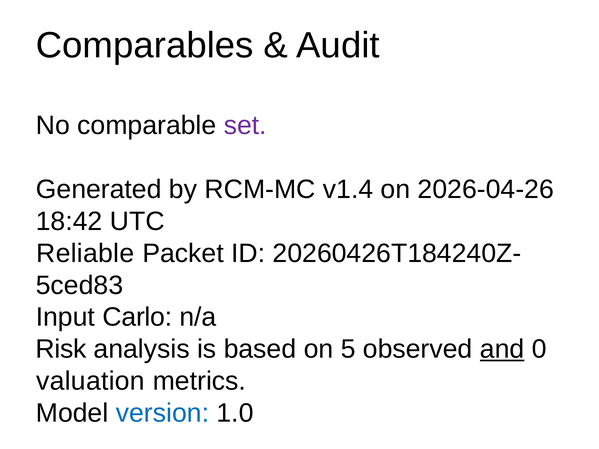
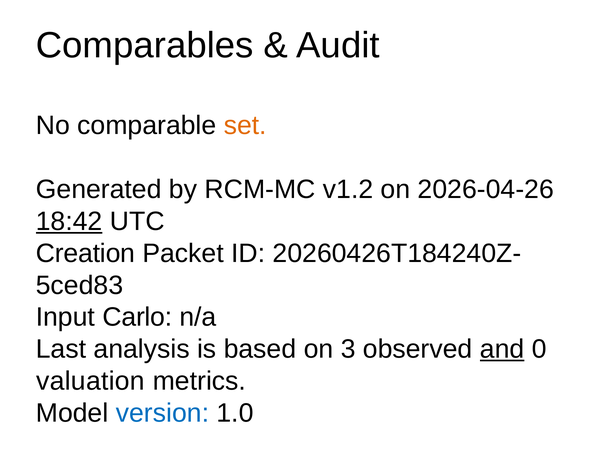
set colour: purple -> orange
v1.4: v1.4 -> v1.2
18:42 underline: none -> present
Reliable: Reliable -> Creation
Risk: Risk -> Last
5: 5 -> 3
